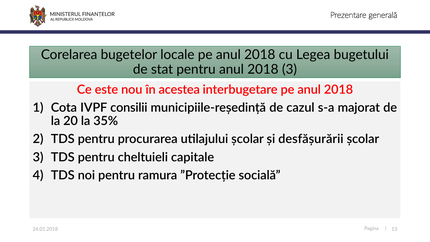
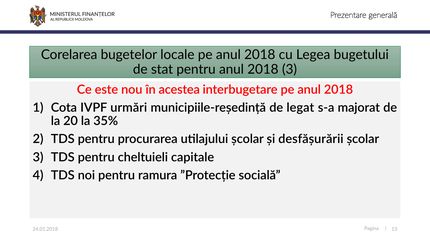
consilii: consilii -> urmări
cazul: cazul -> legat
